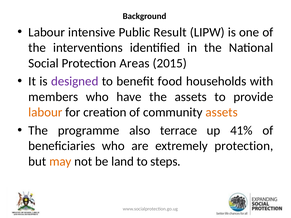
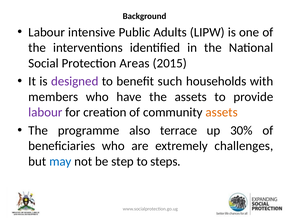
Result: Result -> Adults
food: food -> such
labour at (45, 112) colour: orange -> purple
41%: 41% -> 30%
extremely protection: protection -> challenges
may colour: orange -> blue
land: land -> step
